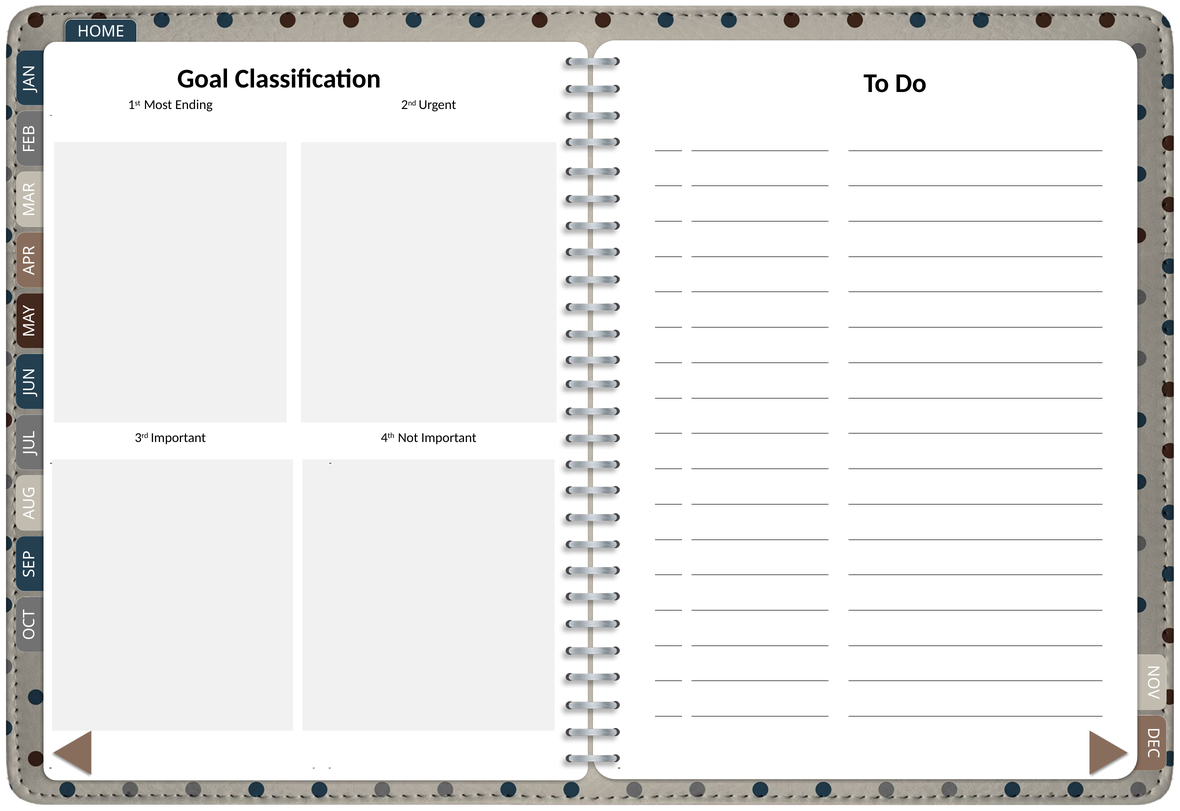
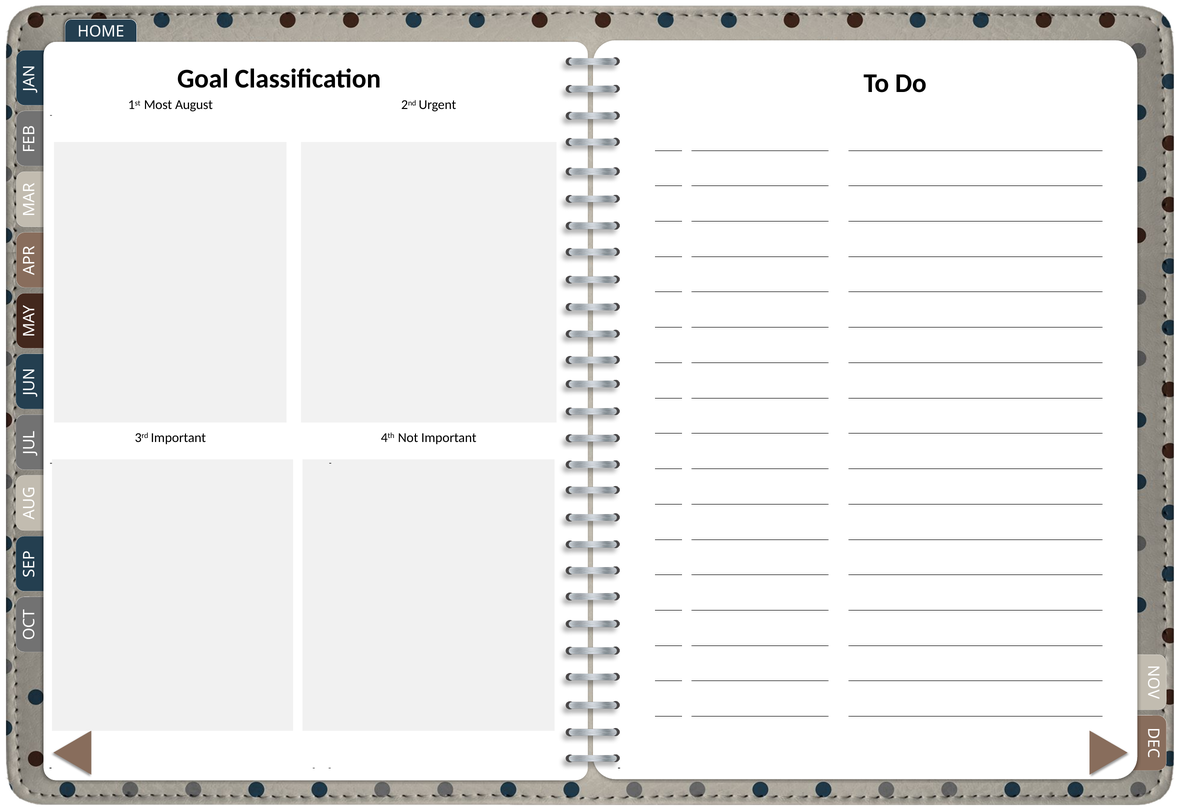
Ending: Ending -> August
